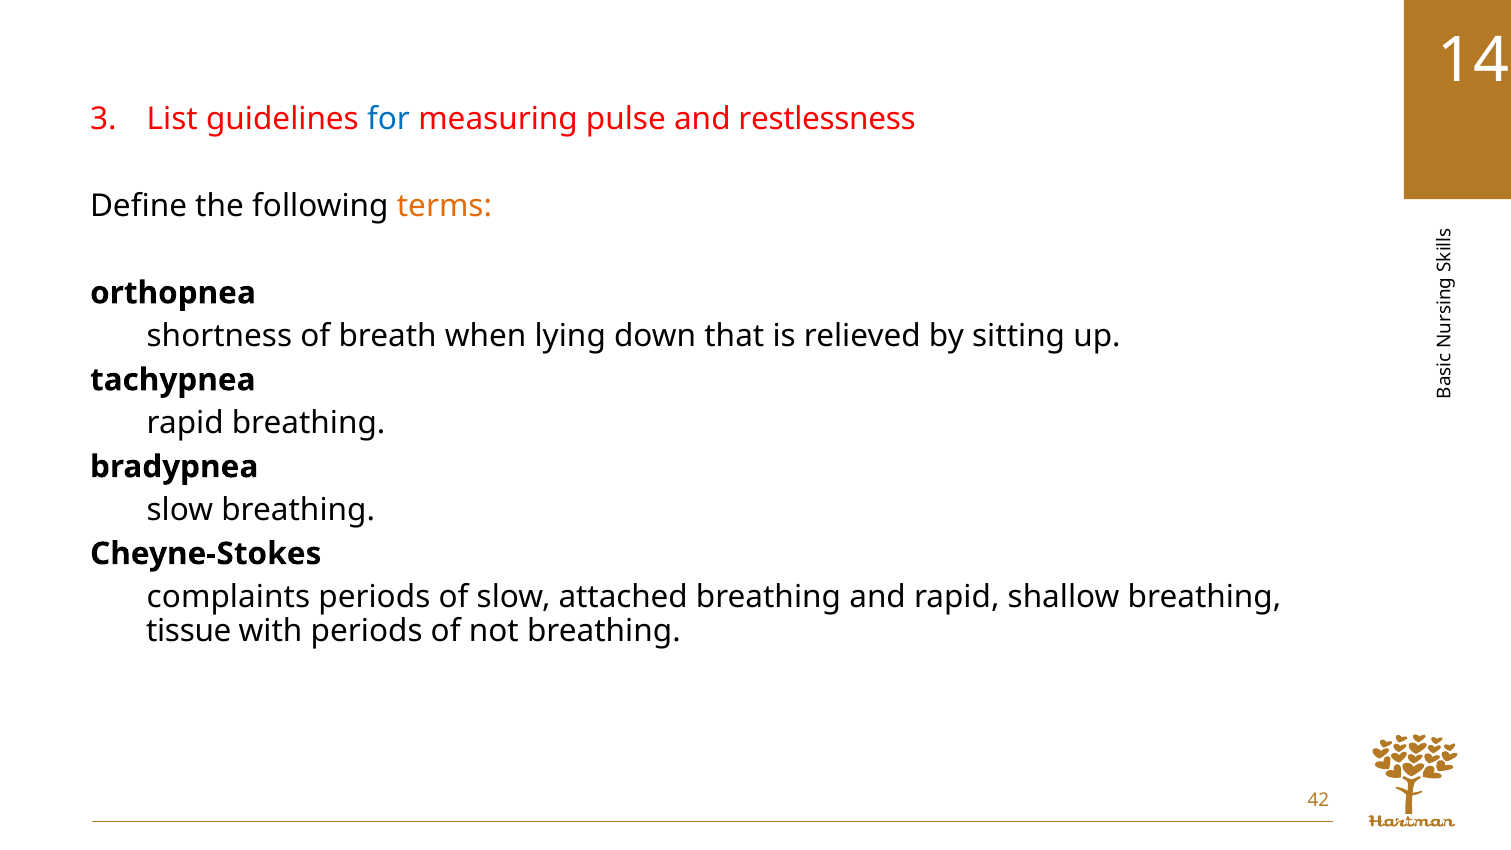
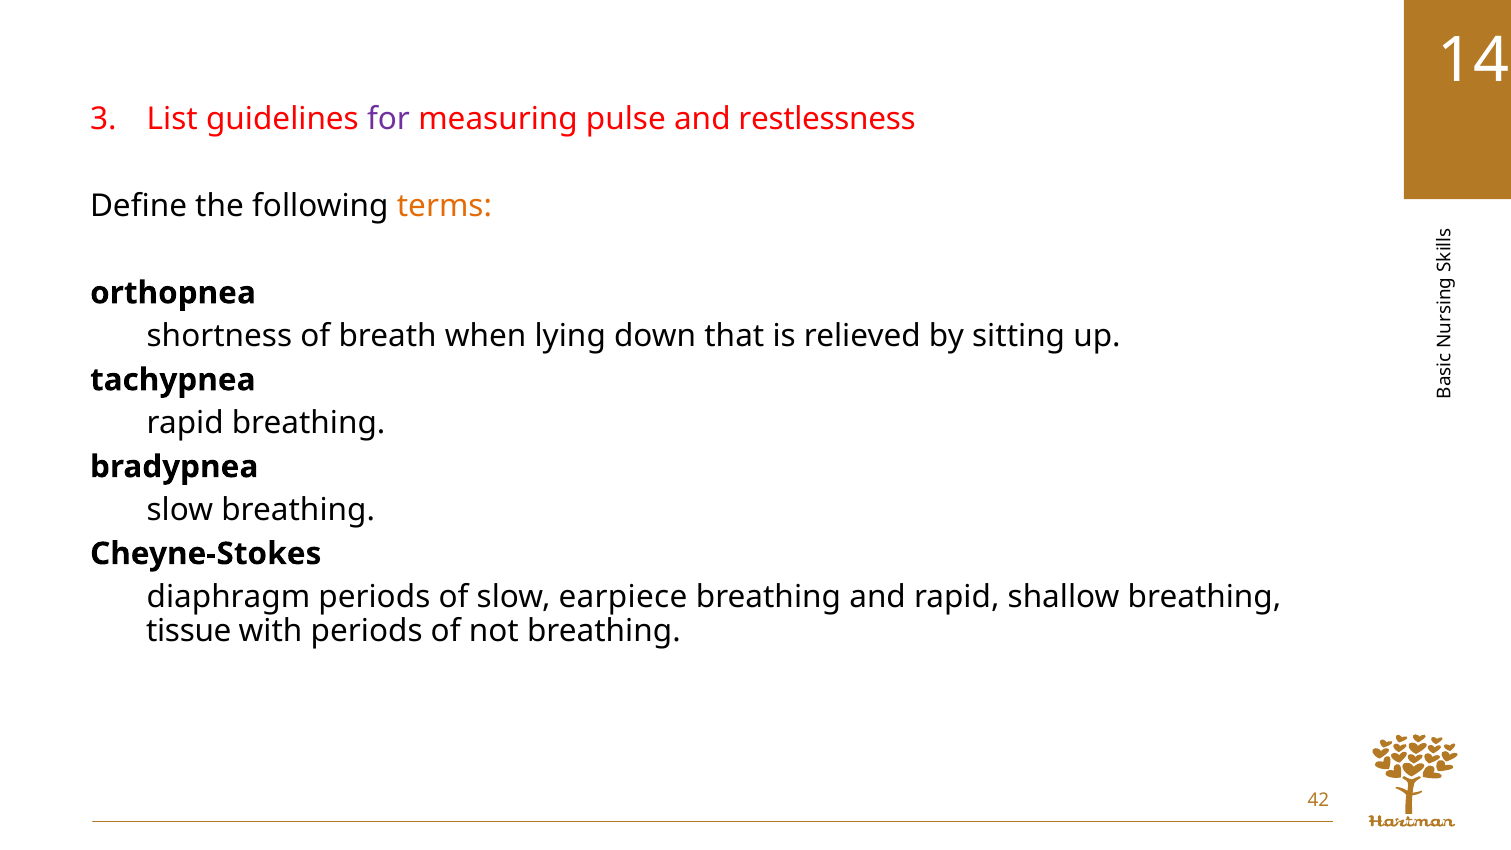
for colour: blue -> purple
complaints: complaints -> diaphragm
attached: attached -> earpiece
